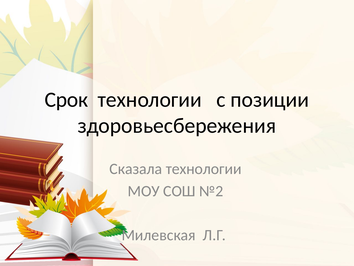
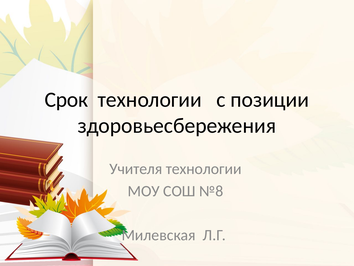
Сказала: Сказала -> Учителя
№2: №2 -> №8
